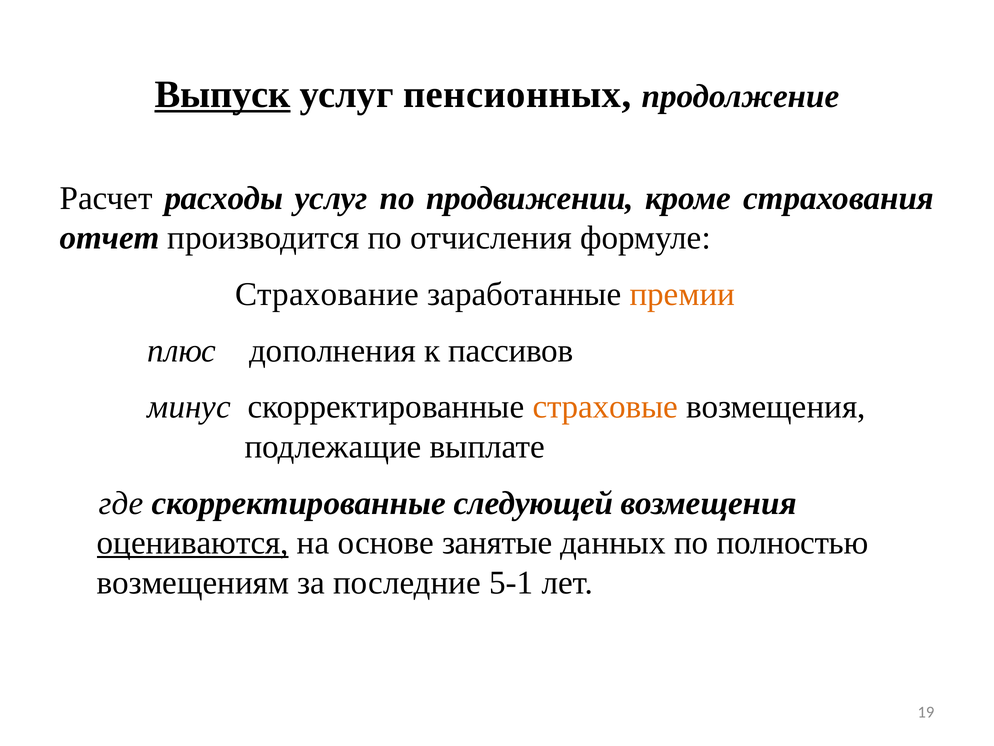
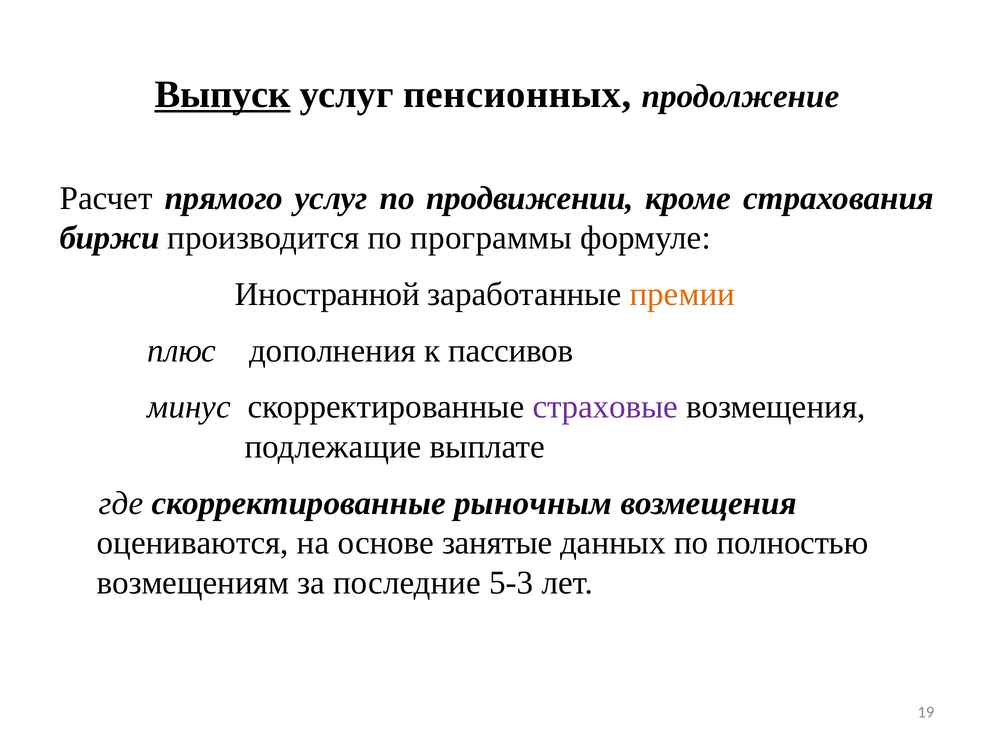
расходы: расходы -> прямого
отчет: отчет -> биржи
отчисления: отчисления -> программы
Страхование: Страхование -> Иностранной
страховые colour: orange -> purple
следующей: следующей -> рыночным
оцениваются underline: present -> none
5-1: 5-1 -> 5-3
